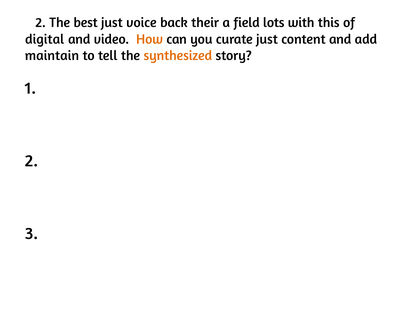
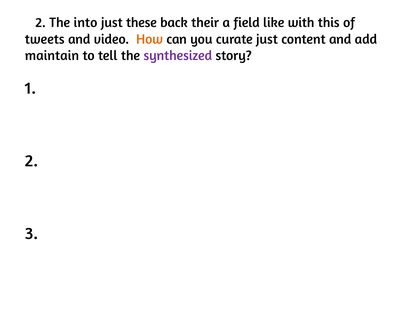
best: best -> into
voice: voice -> these
lots: lots -> like
digital: digital -> tweets
synthesized colour: orange -> purple
